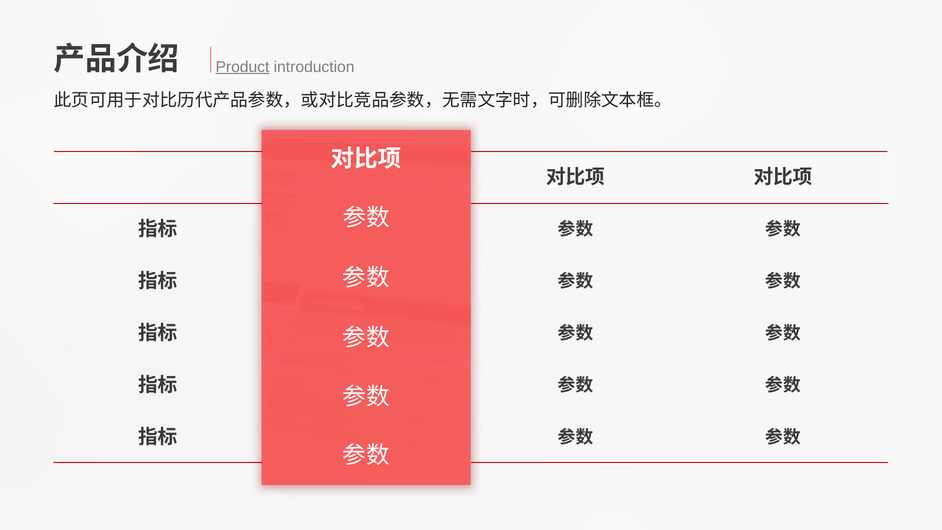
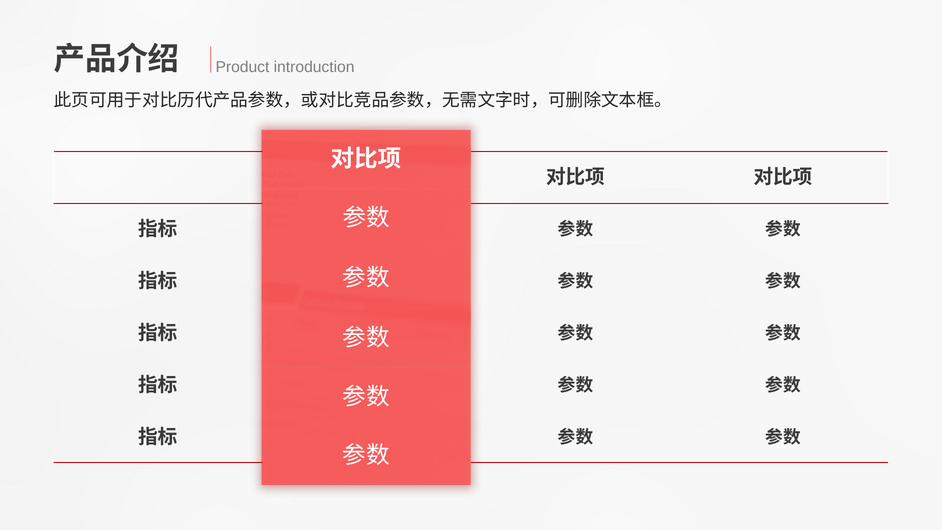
Product underline: present -> none
